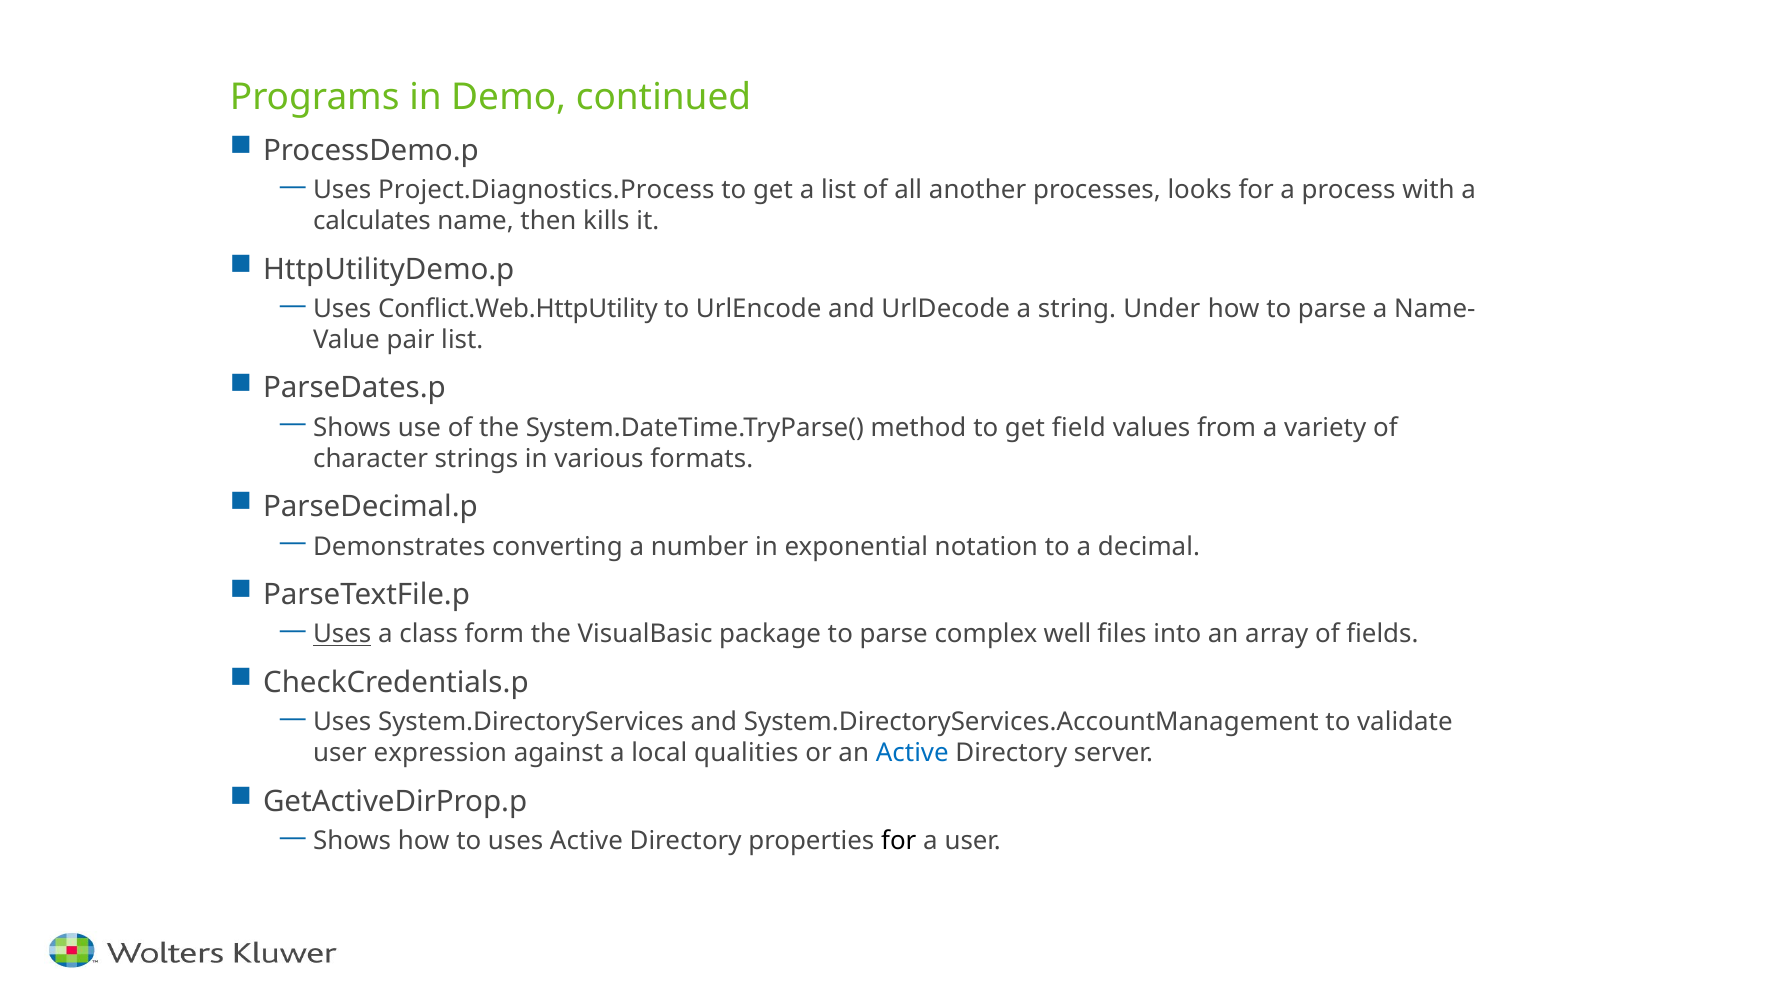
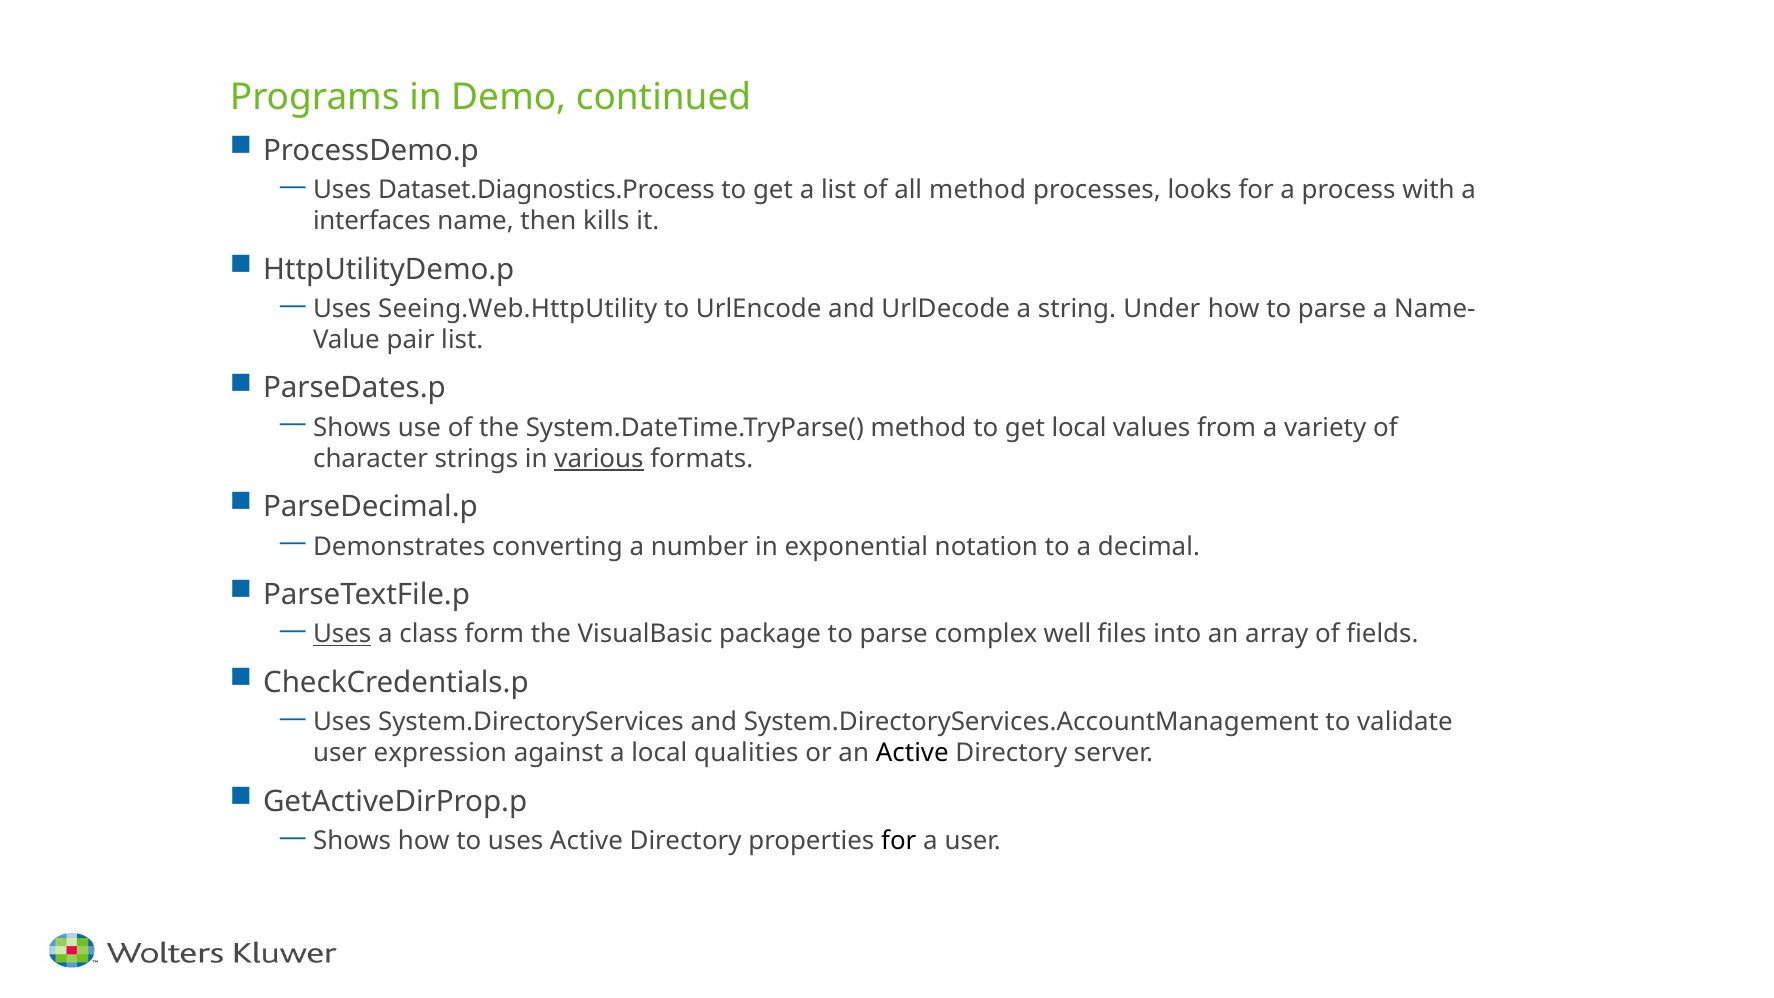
Project.Diagnostics.Process: Project.Diagnostics.Process -> Dataset.Diagnostics.Process
all another: another -> method
calculates: calculates -> interfaces
Conflict.Web.HttpUtility: Conflict.Web.HttpUtility -> Seeing.Web.HttpUtility
get field: field -> local
various underline: none -> present
Active at (912, 753) colour: blue -> black
